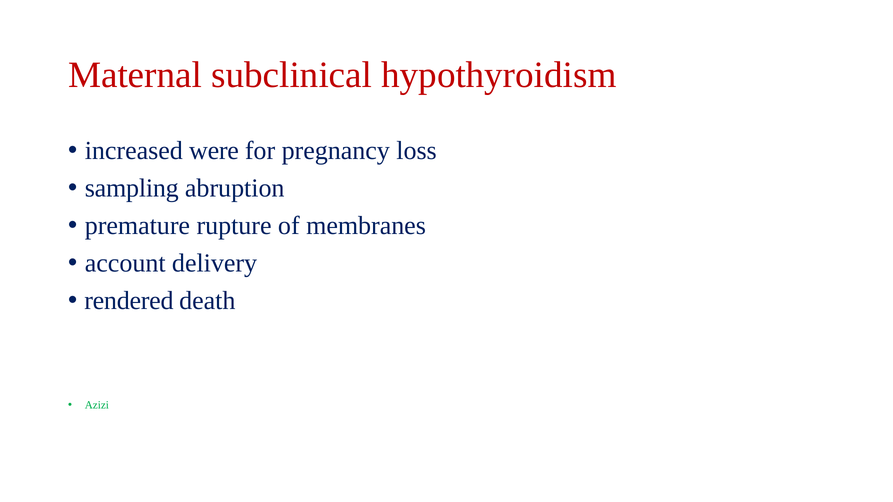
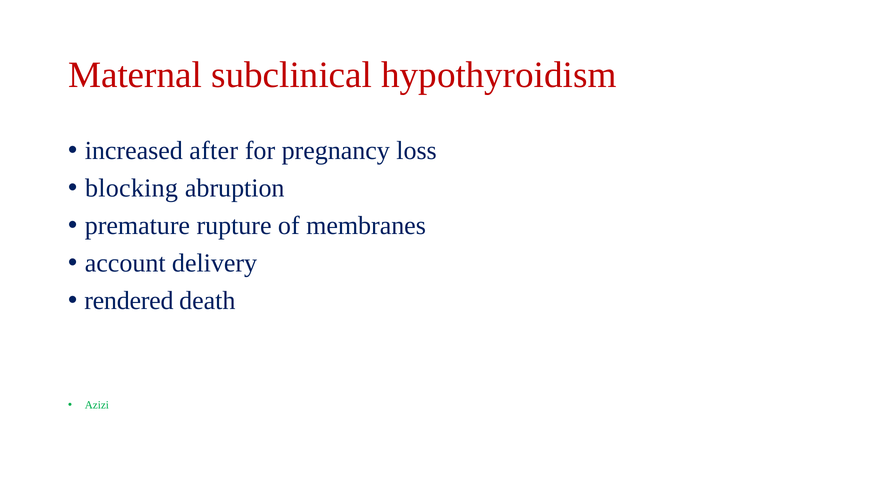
were: were -> after
sampling: sampling -> blocking
